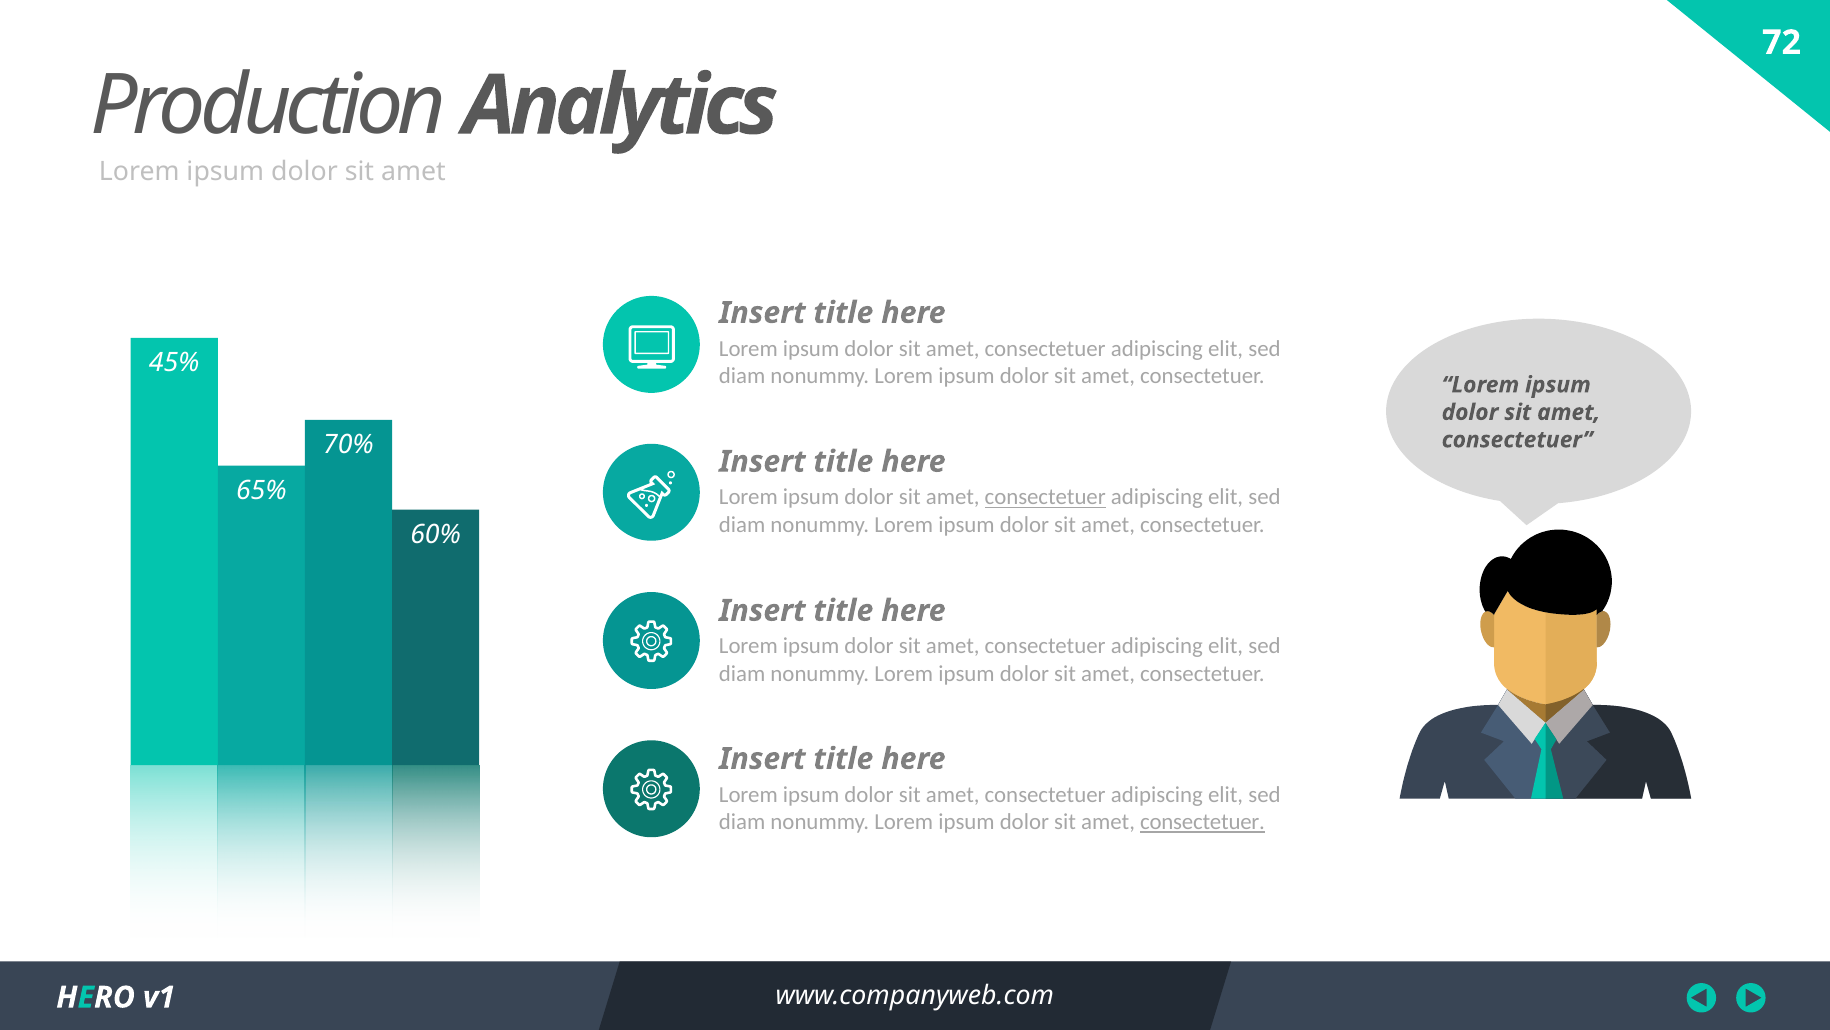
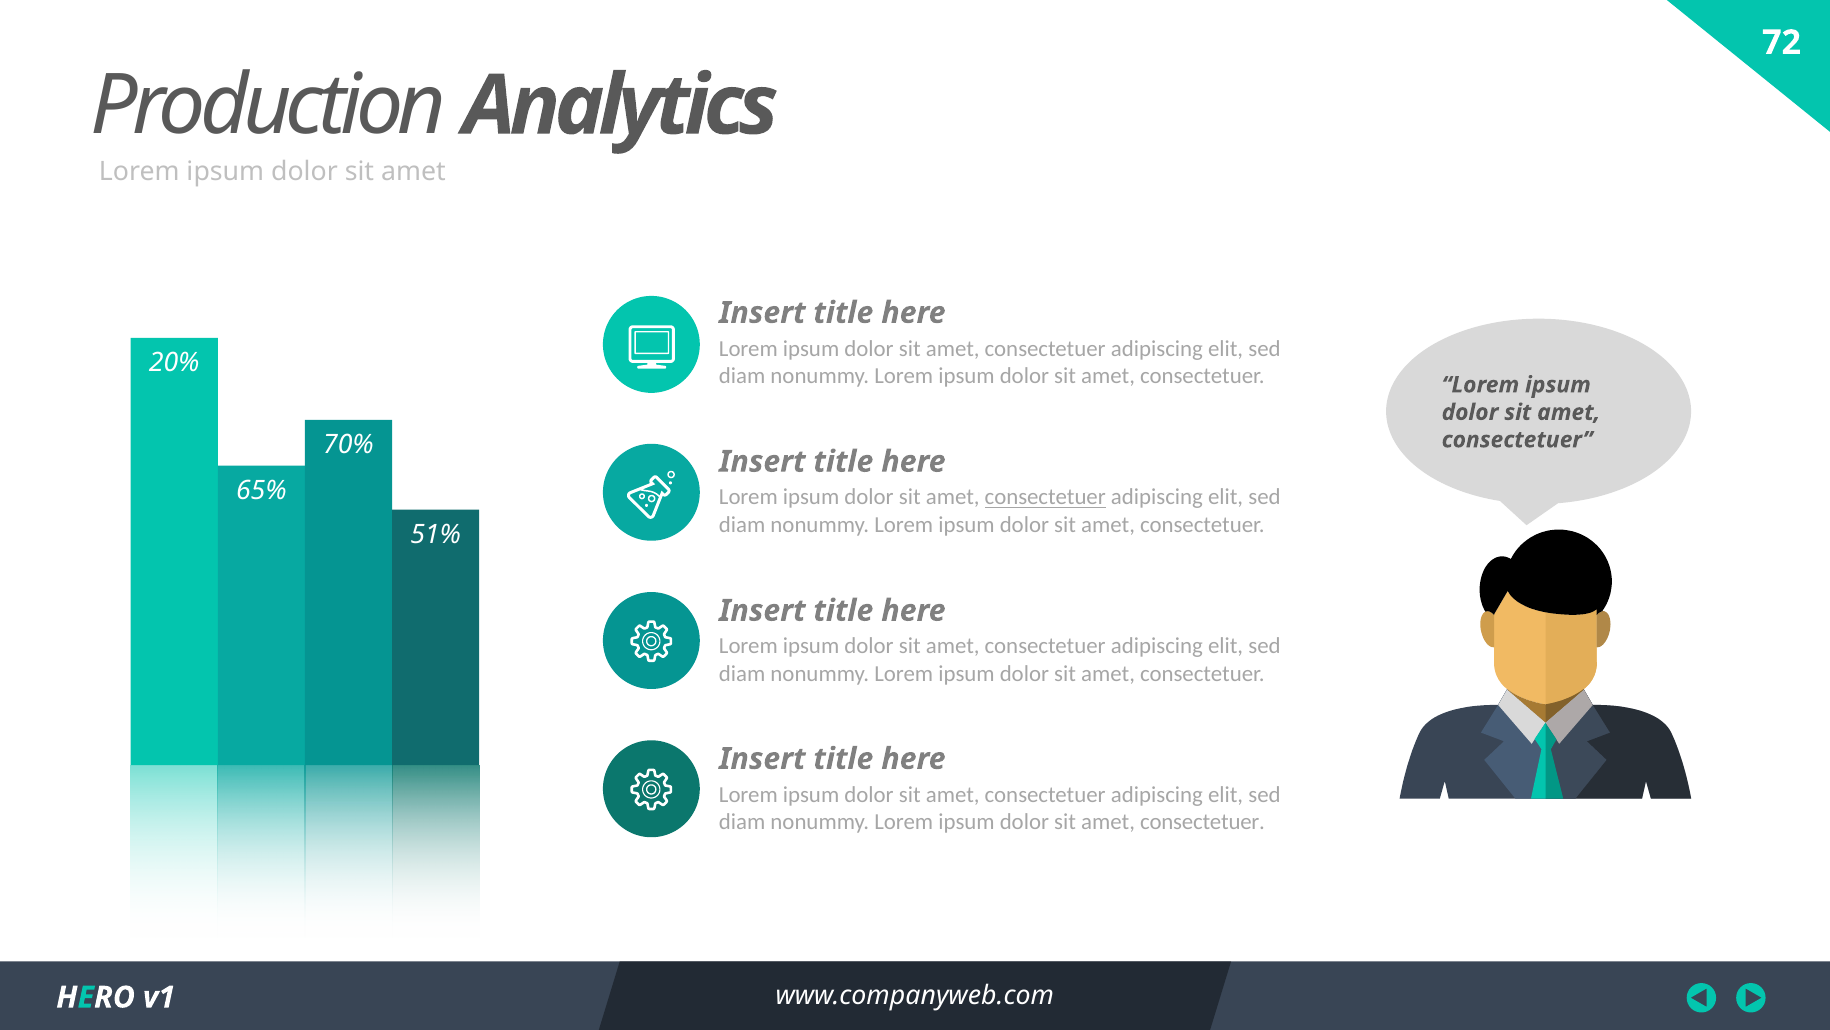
45%: 45% -> 20%
60%: 60% -> 51%
consectetuer at (1203, 822) underline: present -> none
